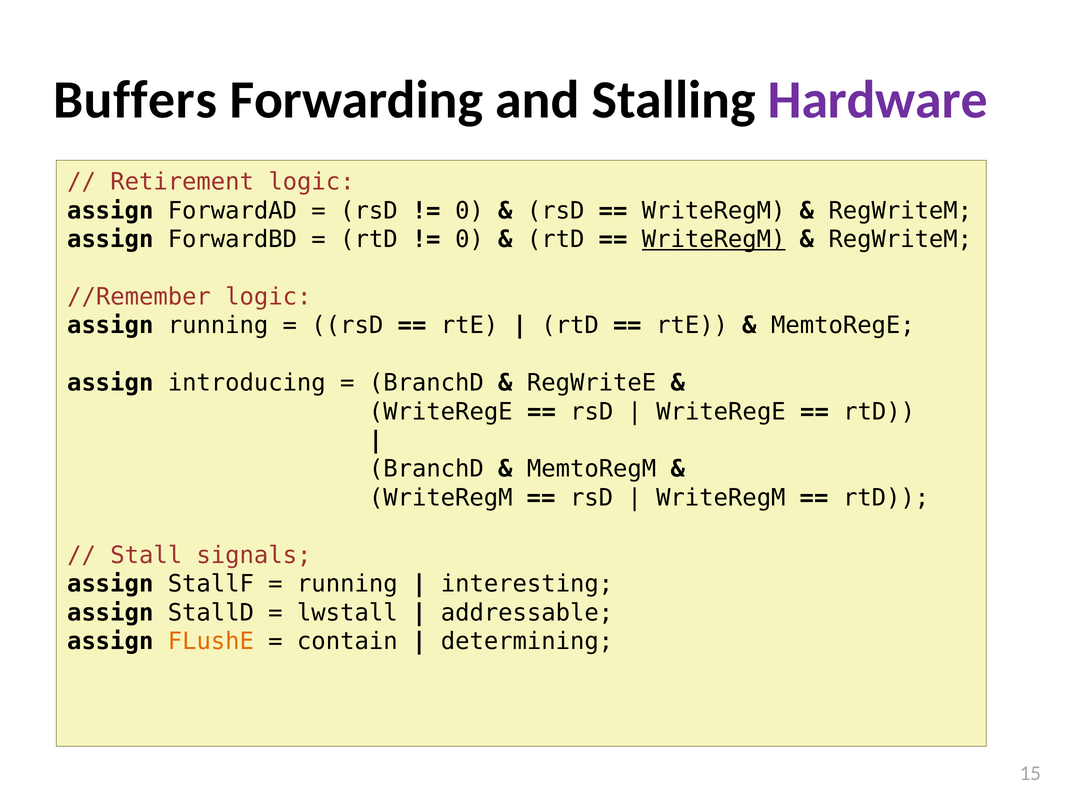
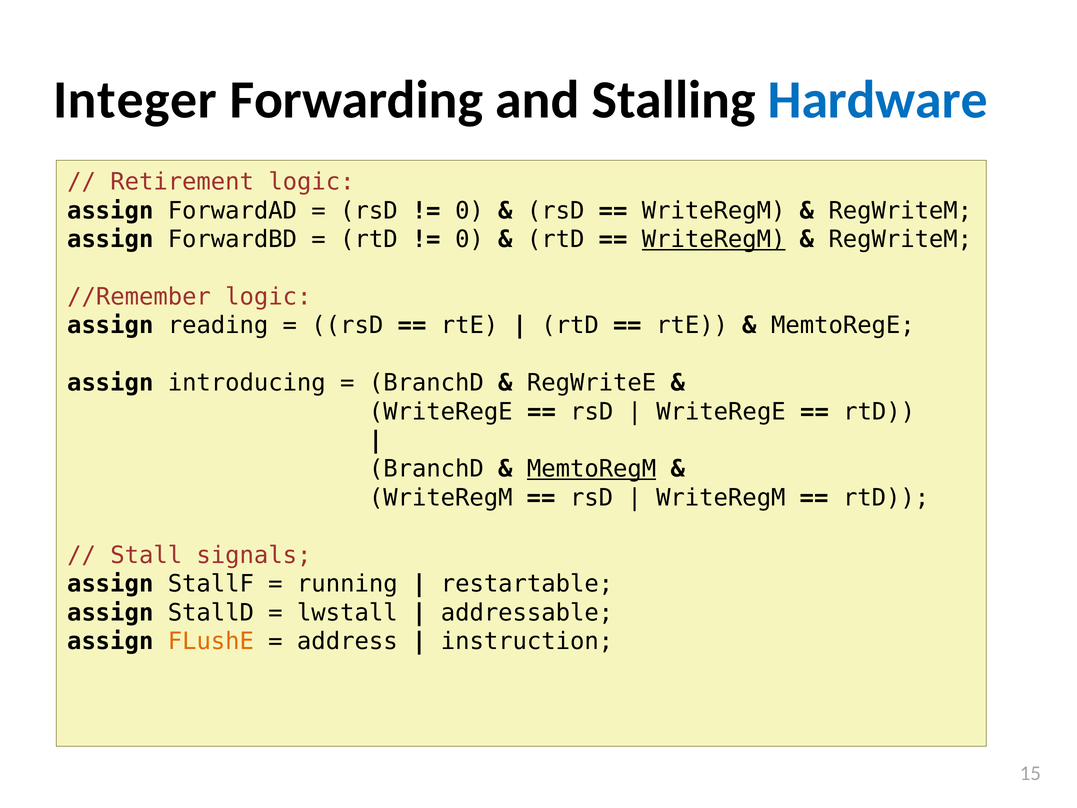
Buffers: Buffers -> Integer
Hardware colour: purple -> blue
assign running: running -> reading
MemtoRegM underline: none -> present
interesting: interesting -> restartable
contain: contain -> address
determining: determining -> instruction
